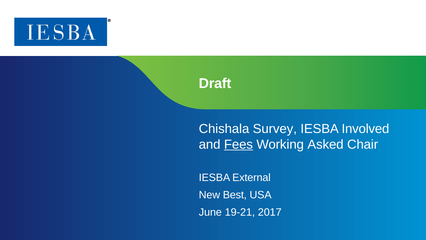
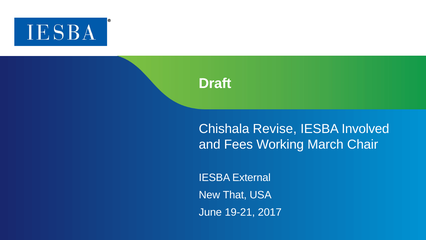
Survey: Survey -> Revise
Fees underline: present -> none
Asked: Asked -> March
Best: Best -> That
